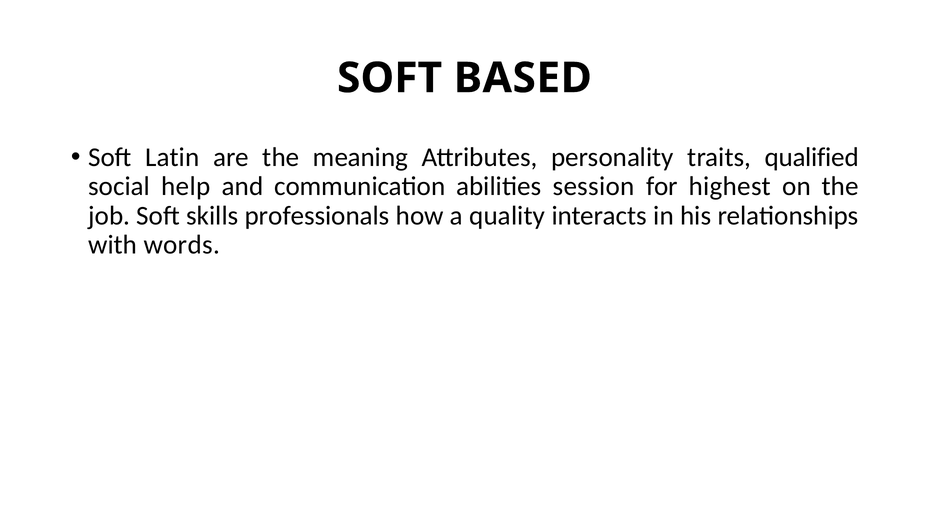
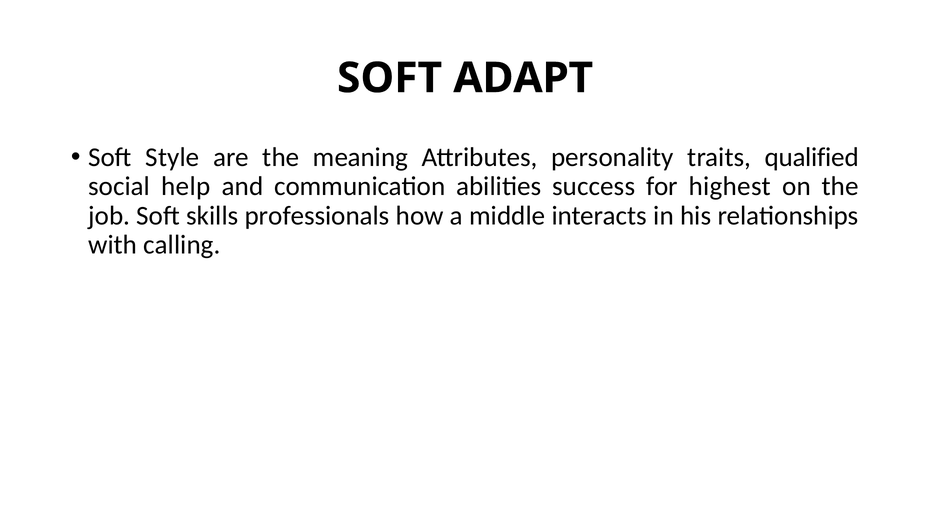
BASED: BASED -> ADAPT
Latin: Latin -> Style
session: session -> success
quality: quality -> middle
words: words -> calling
